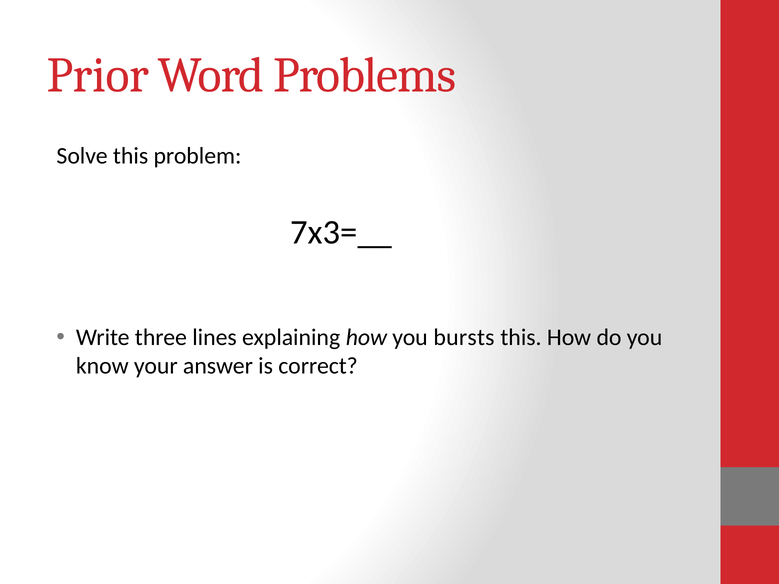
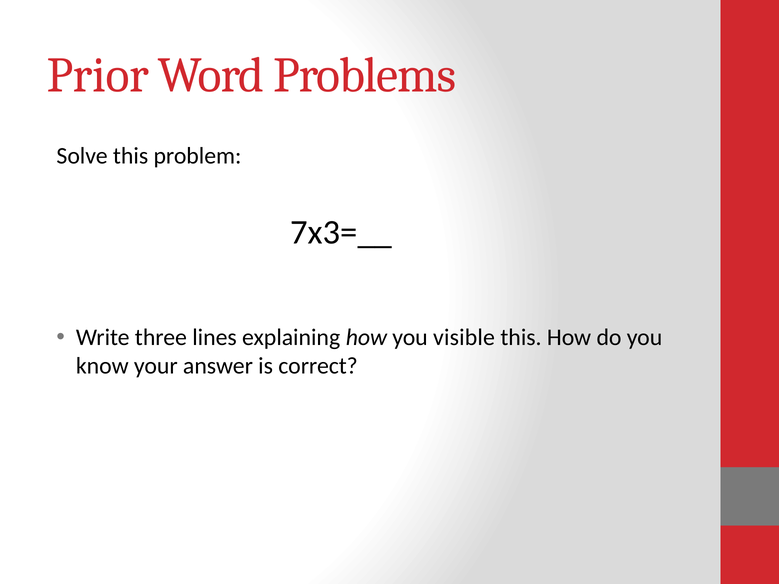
bursts: bursts -> visible
